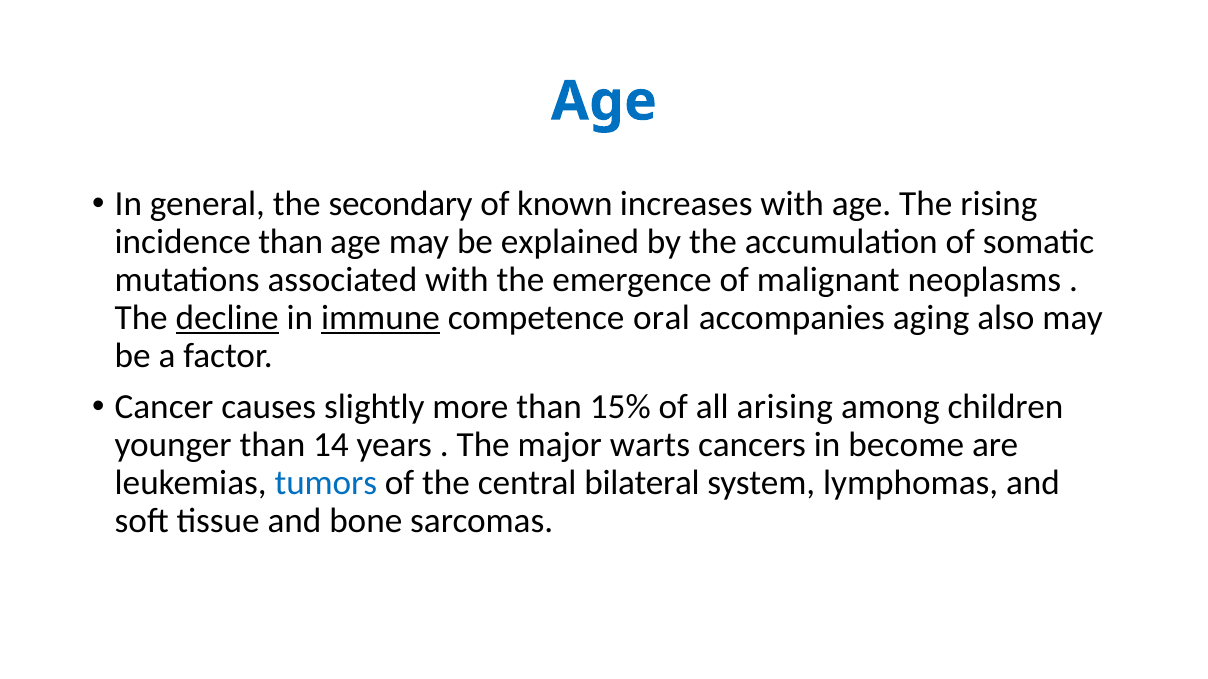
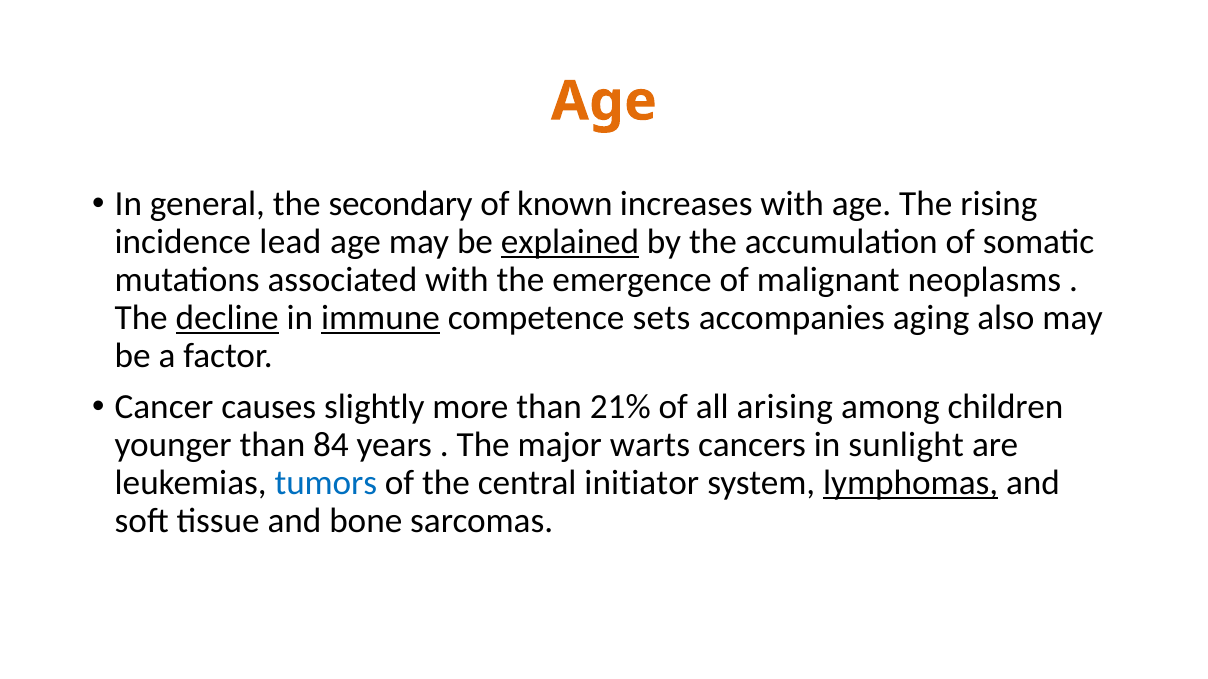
Age at (604, 101) colour: blue -> orange
incidence than: than -> lead
explained underline: none -> present
oral: oral -> sets
15%: 15% -> 21%
14: 14 -> 84
become: become -> sunlight
bilateral: bilateral -> initiator
lymphomas underline: none -> present
